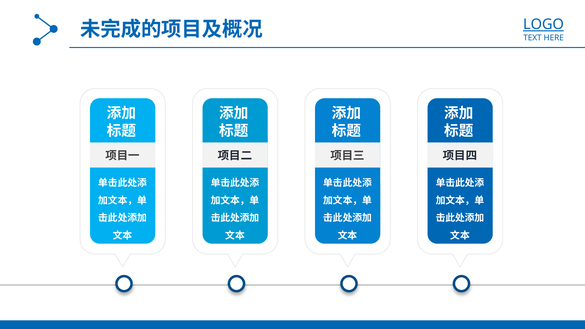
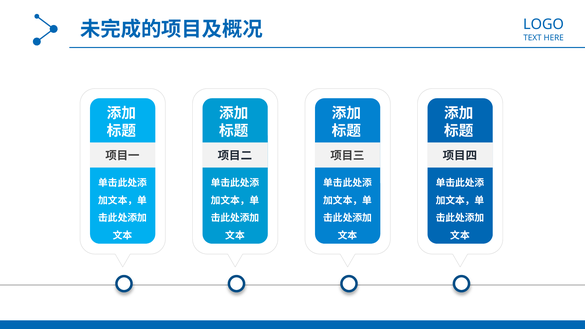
LOGO underline: present -> none
